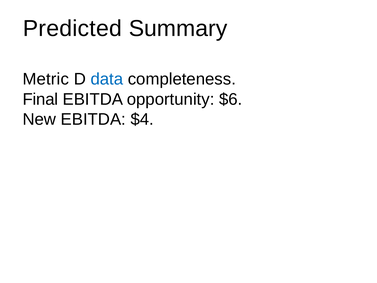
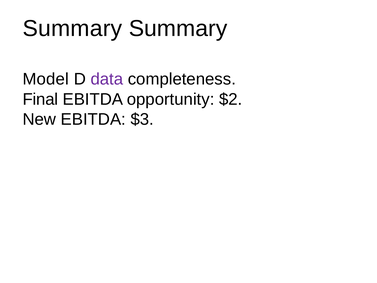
Predicted at (72, 29): Predicted -> Summary
Metric: Metric -> Model
data colour: blue -> purple
$6: $6 -> $2
$4: $4 -> $3
